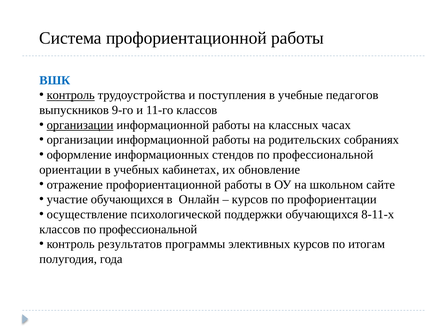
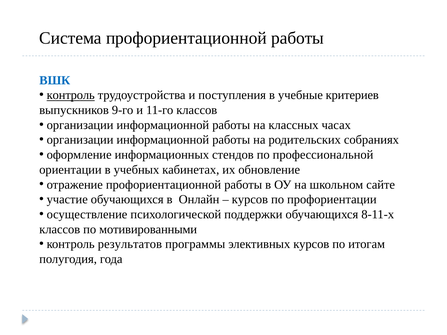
педагогов: педагогов -> критериев
организации at (80, 125) underline: present -> none
классов по профессиональной: профессиональной -> мотивированными
